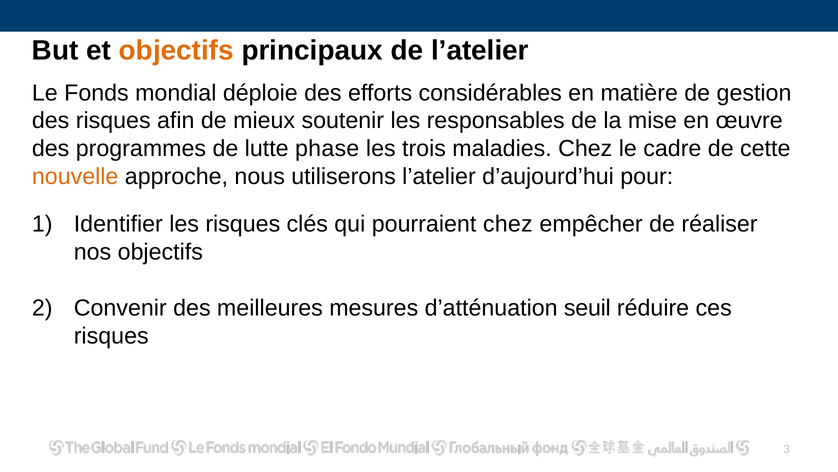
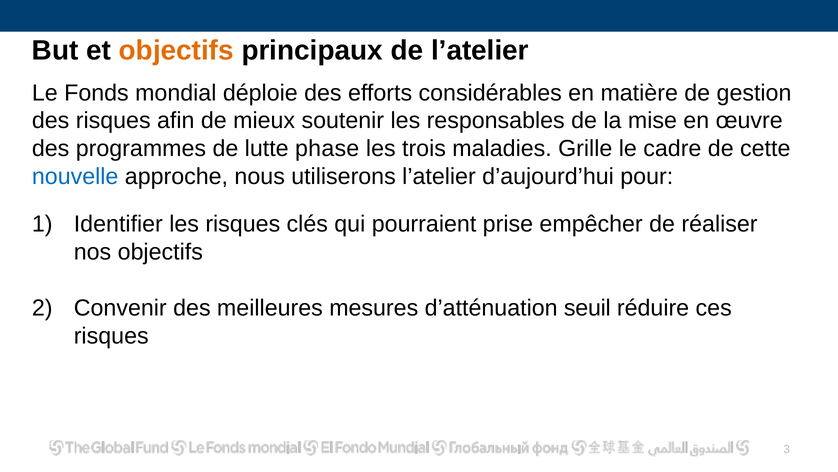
maladies Chez: Chez -> Grille
nouvelle colour: orange -> blue
pourraient chez: chez -> prise
